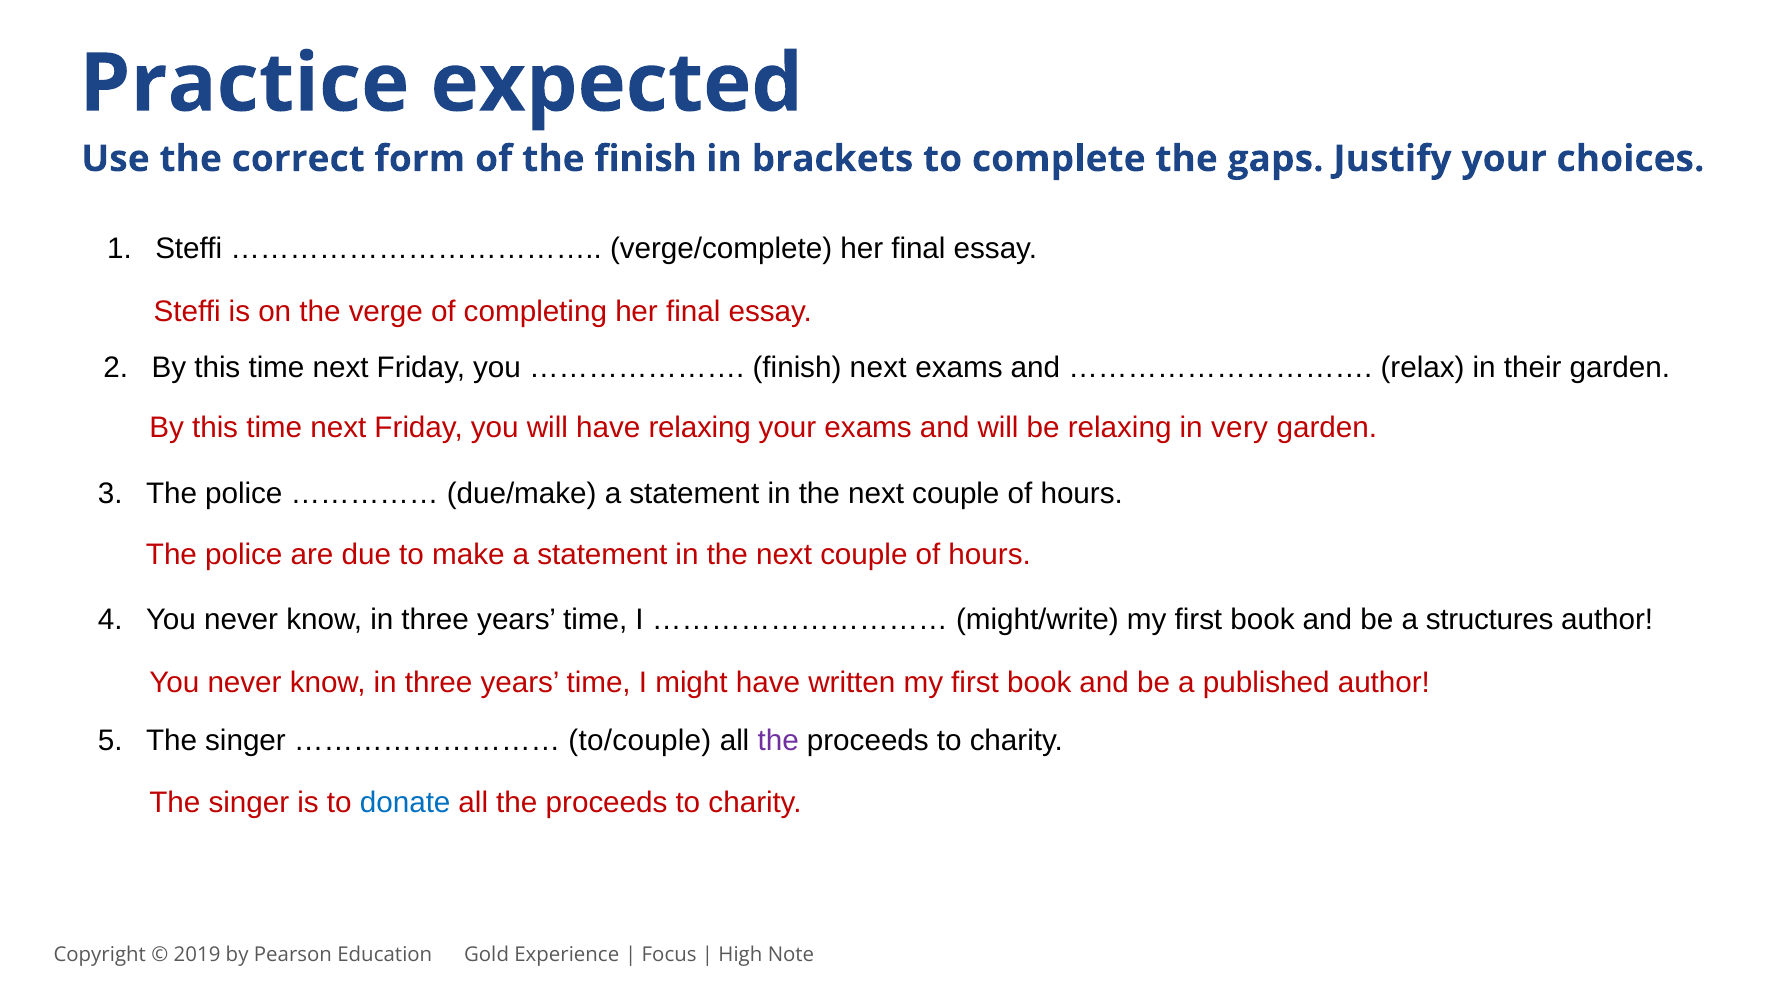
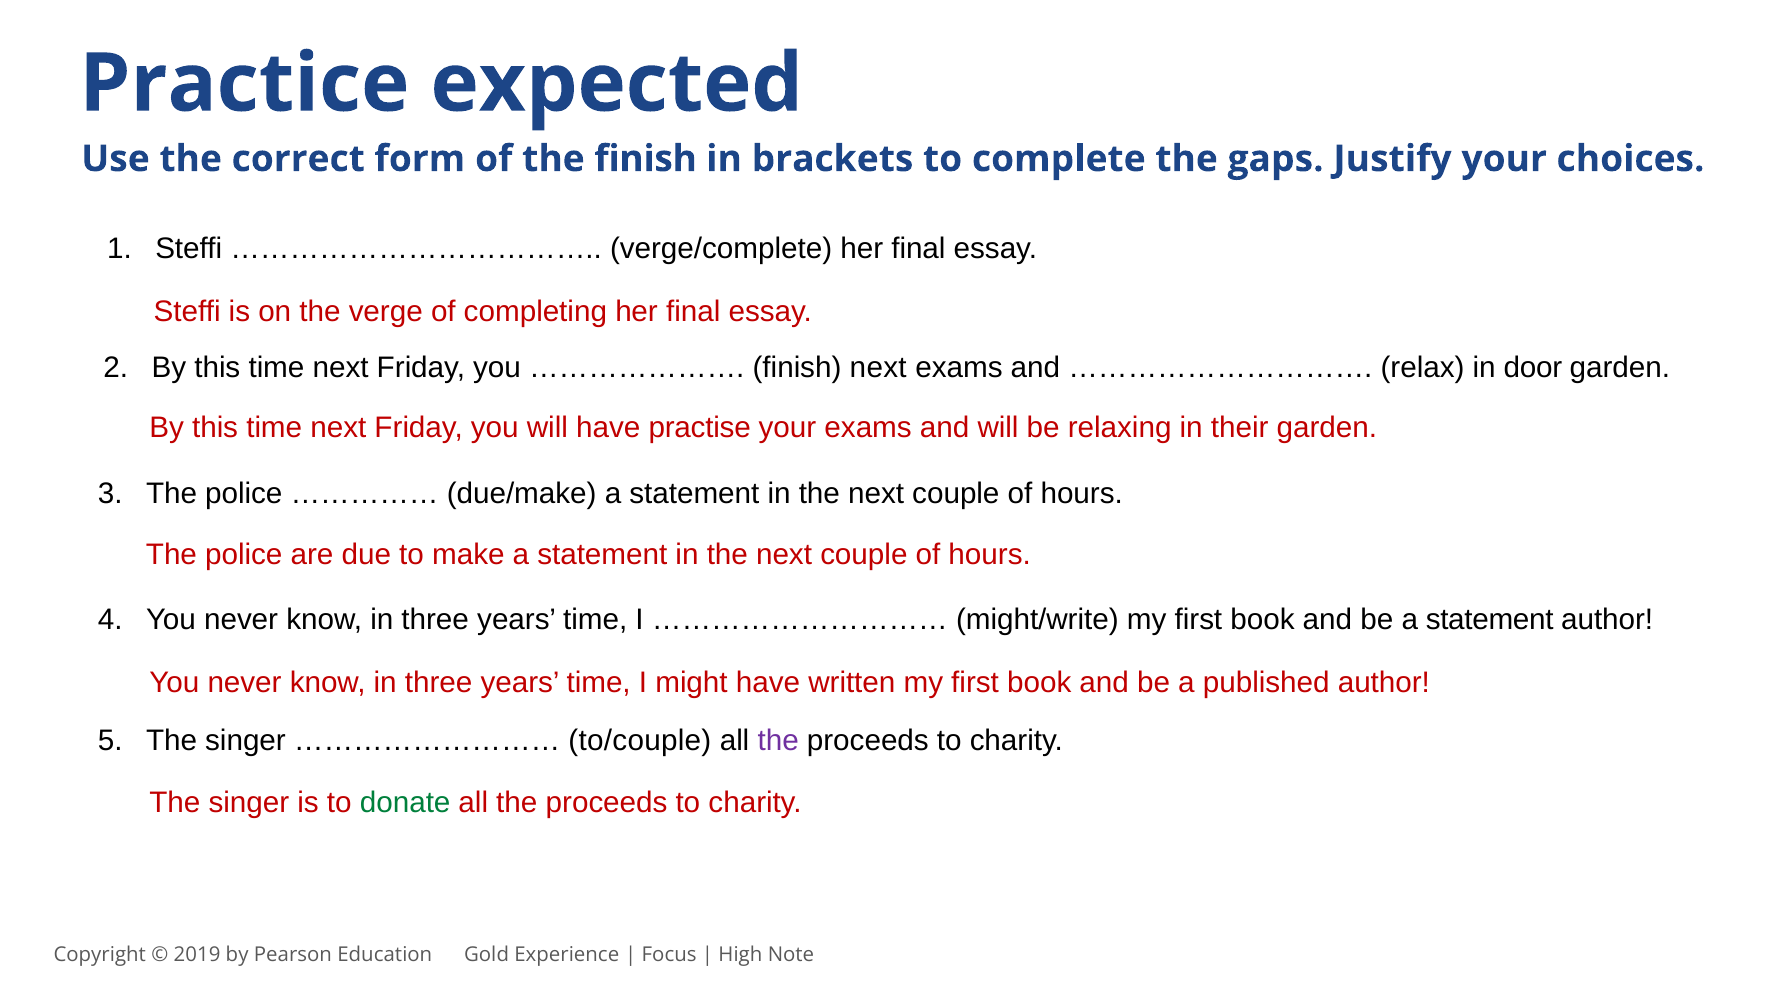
their: their -> door
have relaxing: relaxing -> practise
very: very -> their
be a structures: structures -> statement
donate colour: blue -> green
